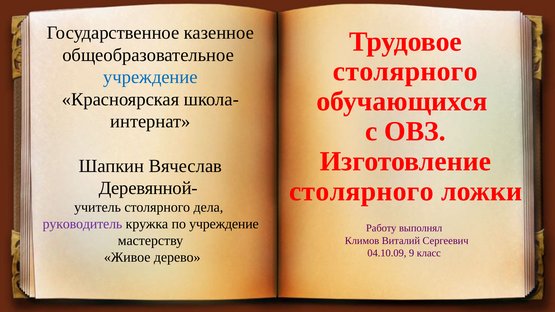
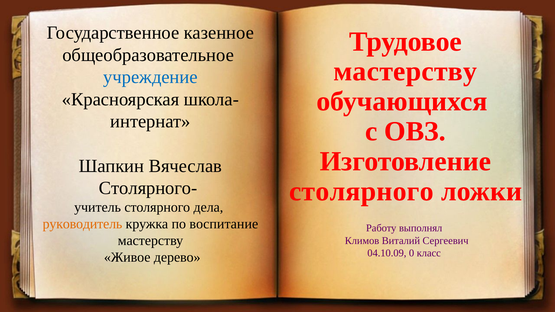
столярного at (405, 72): столярного -> мастерству
Деревянной-: Деревянной- -> Столярного-
руководитель colour: purple -> orange
по учреждение: учреждение -> воспитание
9: 9 -> 0
